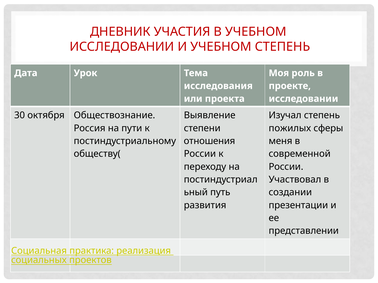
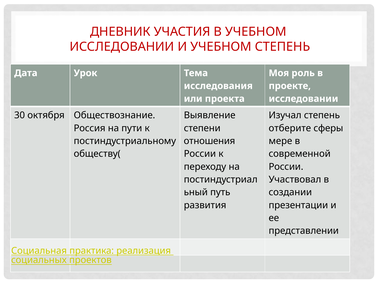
пожилых: пожилых -> отберите
меня: меня -> мере
